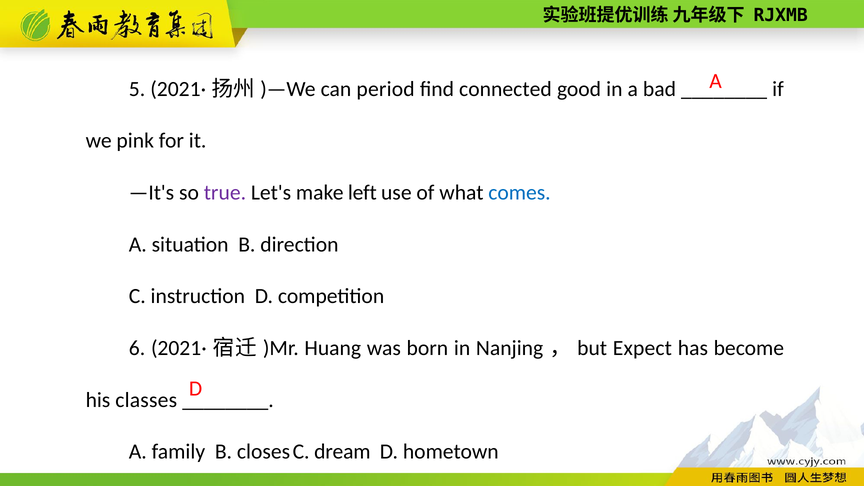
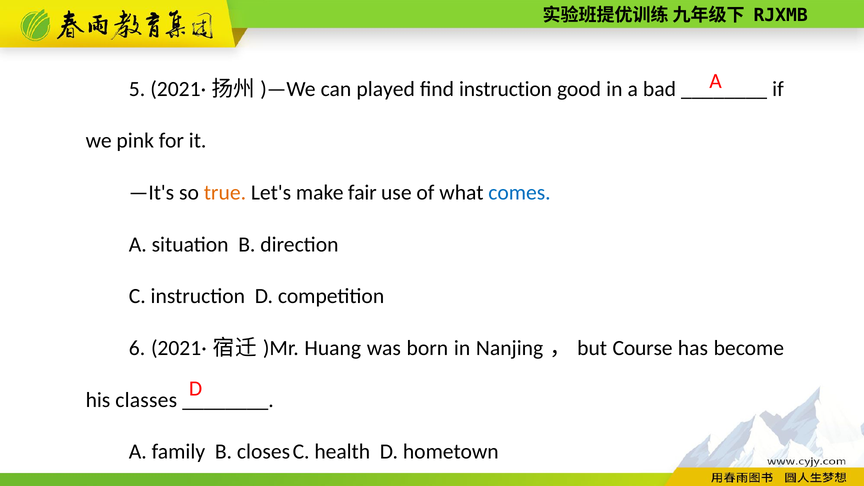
period: period -> played
find connected: connected -> instruction
true colour: purple -> orange
left: left -> fair
Expect: Expect -> Course
dream: dream -> health
